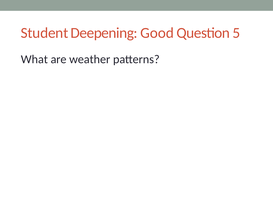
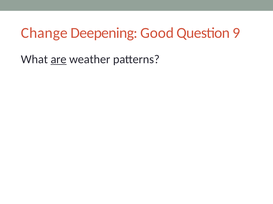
Student: Student -> Change
5: 5 -> 9
are underline: none -> present
